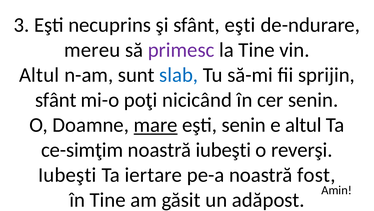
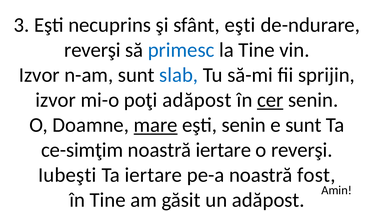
mereu at (92, 50): mereu -> reverşi
primesc colour: purple -> blue
Altul at (39, 75): Altul -> Izvor
sfânt at (56, 100): sfânt -> izvor
poţi nicicând: nicicând -> adăpost
cer underline: none -> present
e altul: altul -> sunt
noastră iubeşti: iubeşti -> iertare
